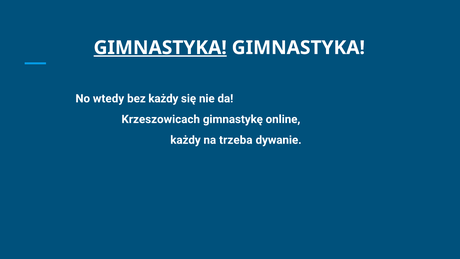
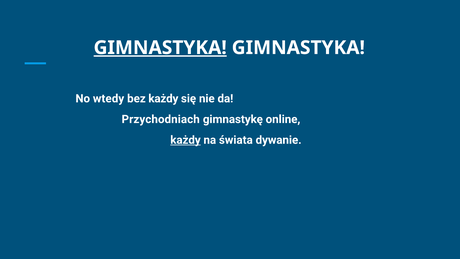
Krzeszowicach: Krzeszowicach -> Przychodniach
każdy at (185, 140) underline: none -> present
trzeba: trzeba -> świata
